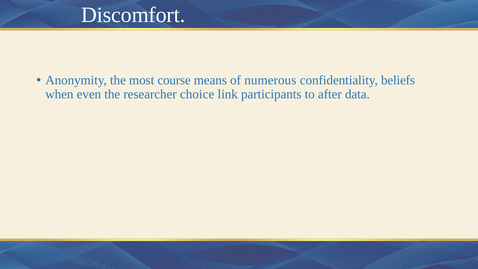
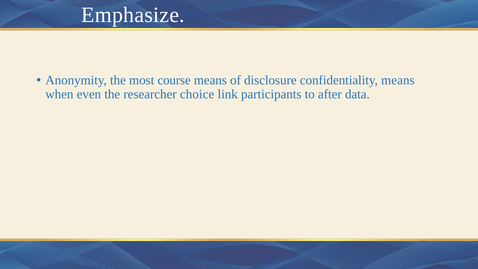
Discomfort: Discomfort -> Emphasize
numerous: numerous -> disclosure
confidentiality beliefs: beliefs -> means
